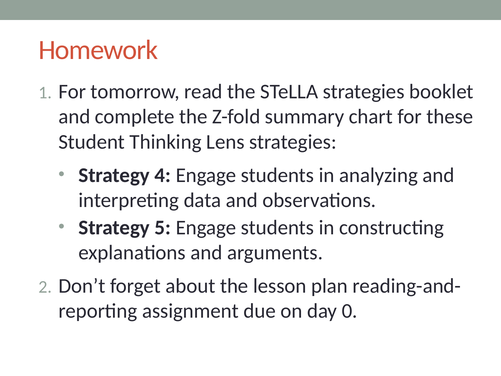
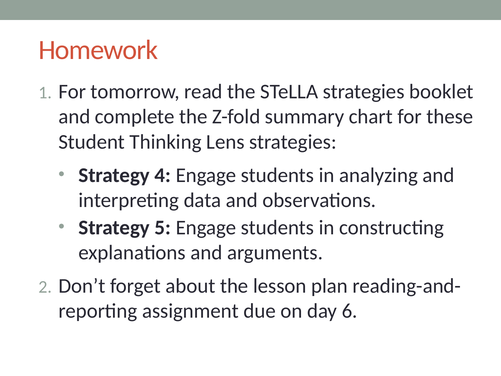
0: 0 -> 6
